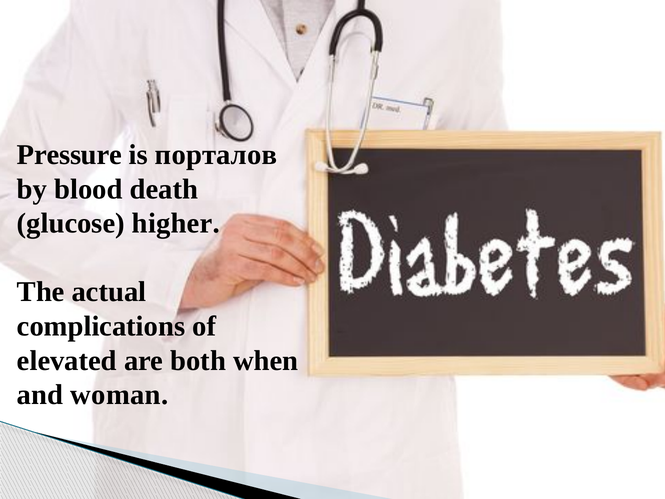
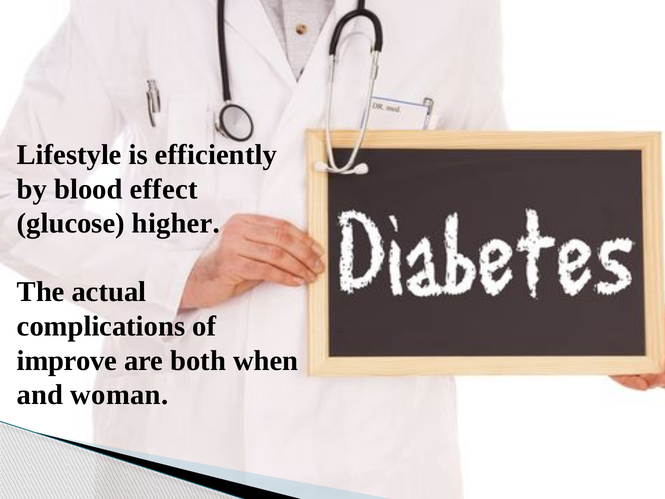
Pressure: Pressure -> Lifestyle
порталов: порталов -> efficiently
death: death -> effect
elevated: elevated -> improve
